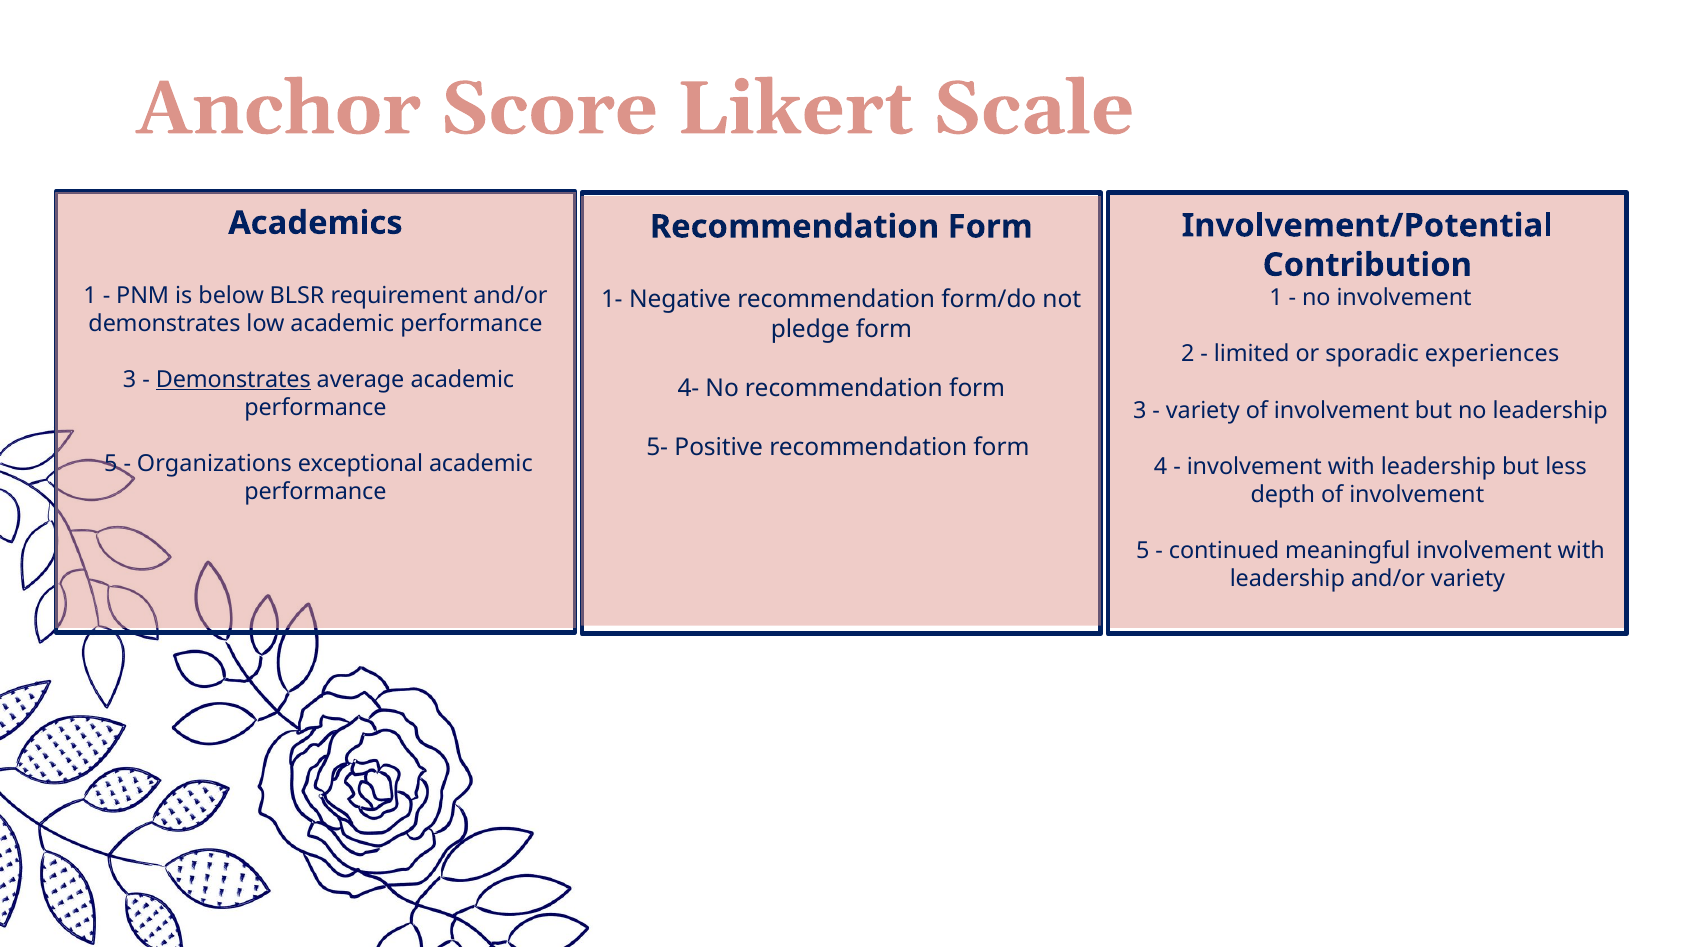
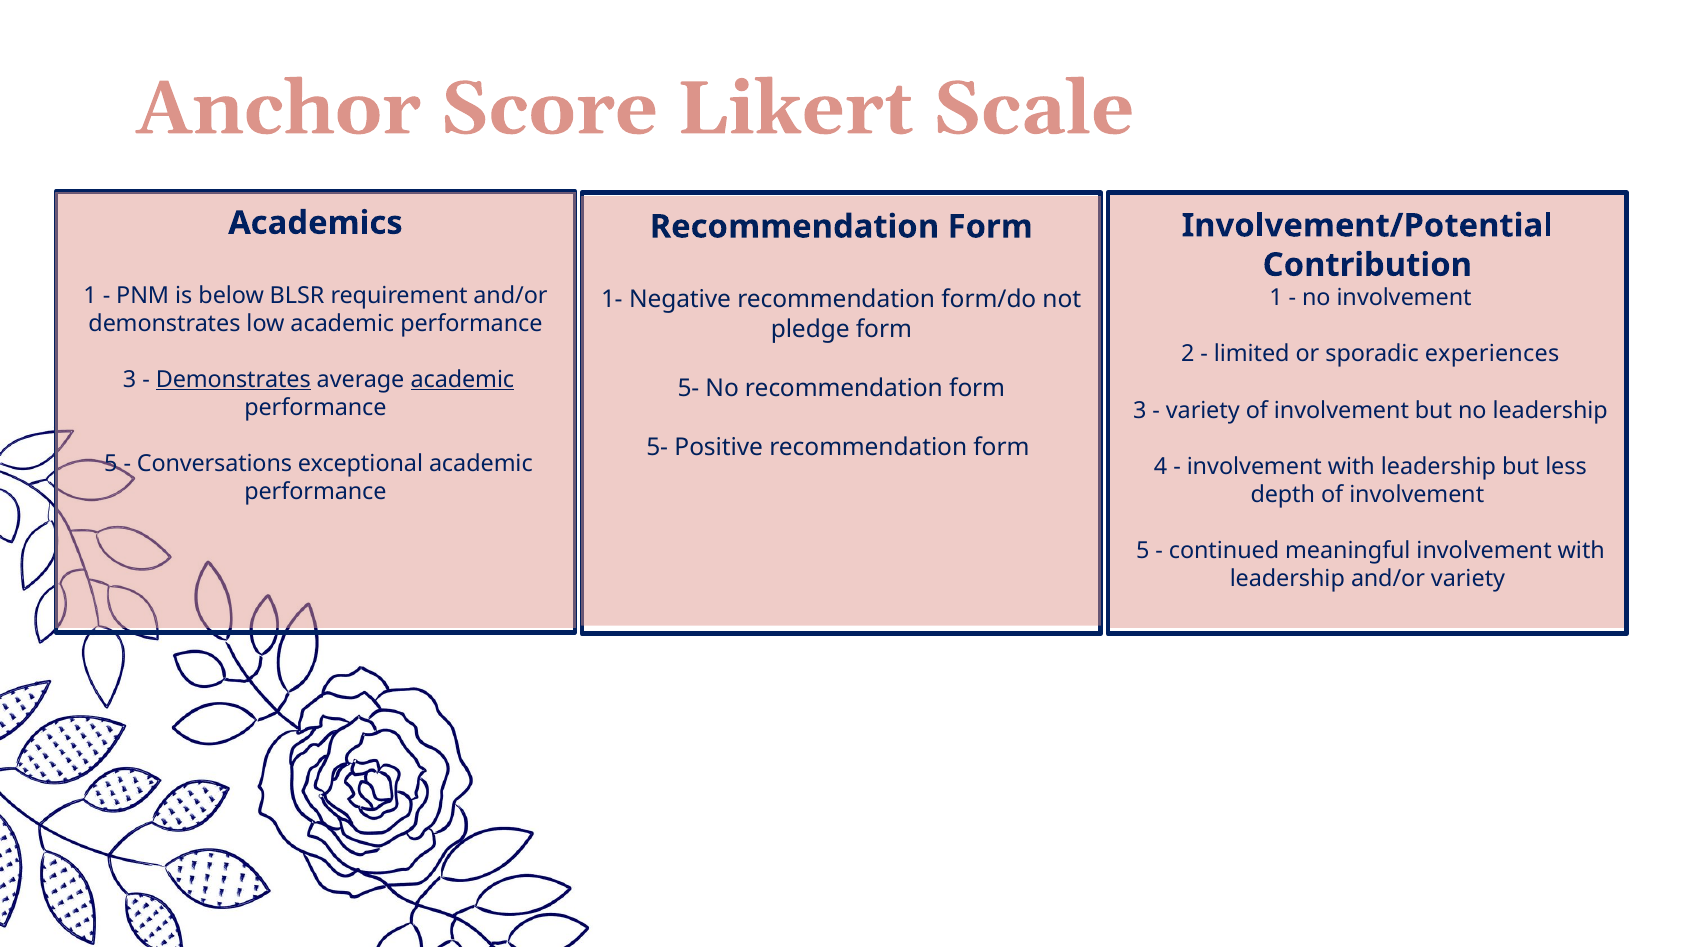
academic at (462, 380) underline: none -> present
4- at (688, 388): 4- -> 5-
Organizations: Organizations -> Conversations
